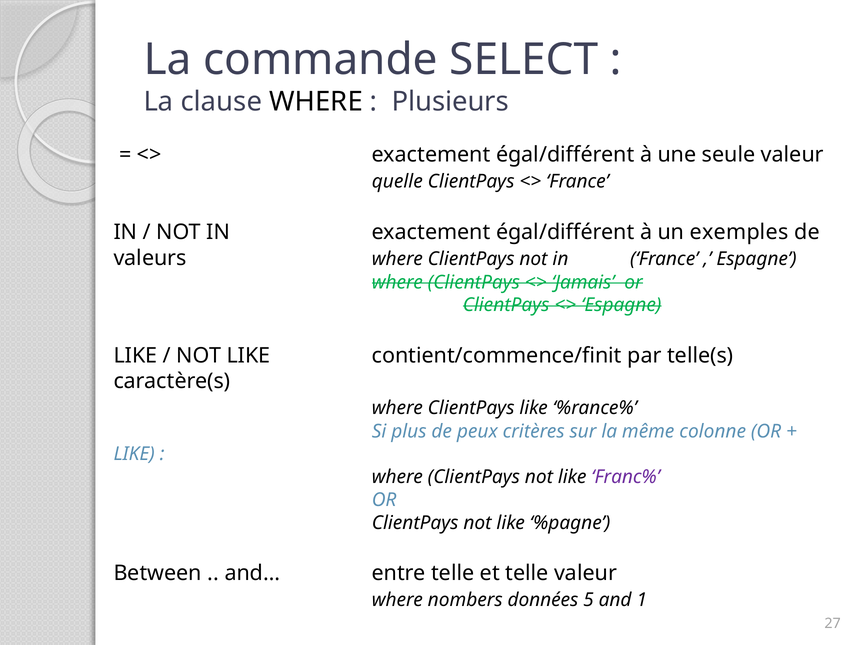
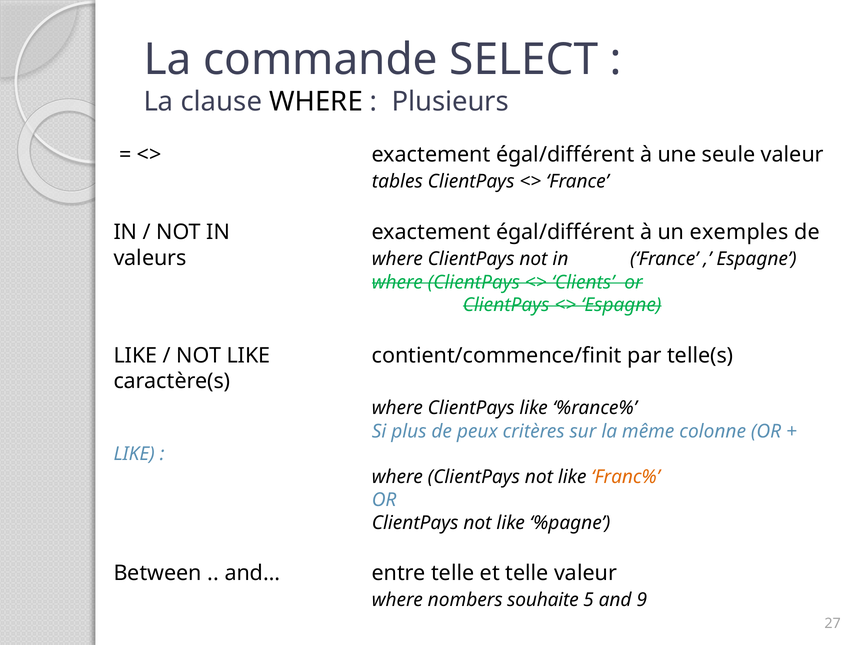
quelle: quelle -> tables
Jamais: Jamais -> Clients
Franc% colour: purple -> orange
données: données -> souhaite
1: 1 -> 9
